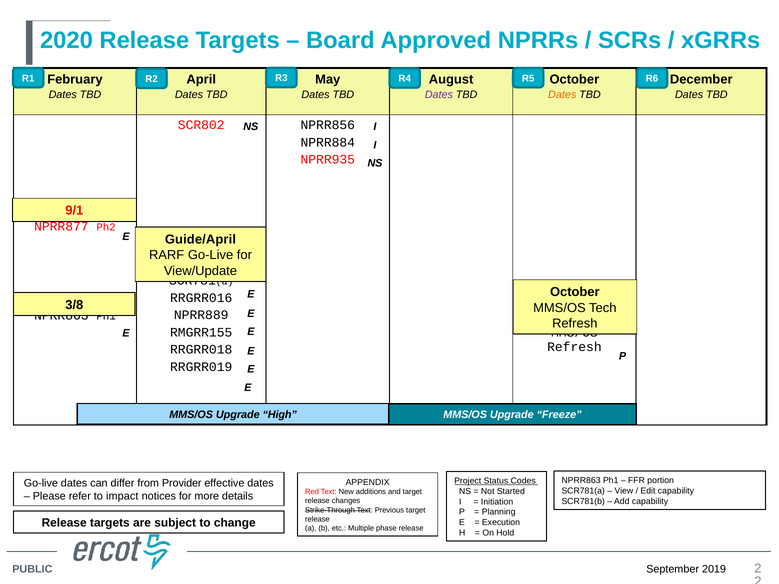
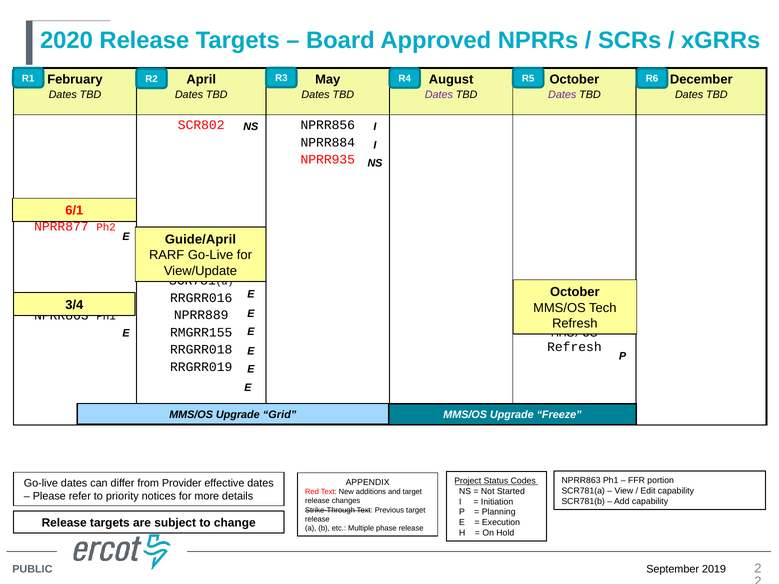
Dates at (562, 95) colour: orange -> purple
9/1: 9/1 -> 6/1
3/8: 3/8 -> 3/4
High: High -> Grid
impact: impact -> priority
